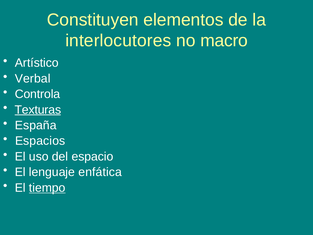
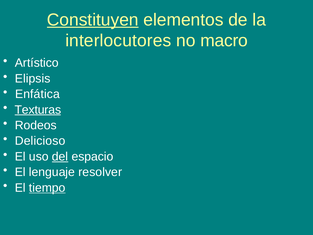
Constituyen underline: none -> present
Verbal: Verbal -> Elipsis
Controla: Controla -> Enfática
España: España -> Rodeos
Espacios: Espacios -> Delicioso
del underline: none -> present
enfática: enfática -> resolver
